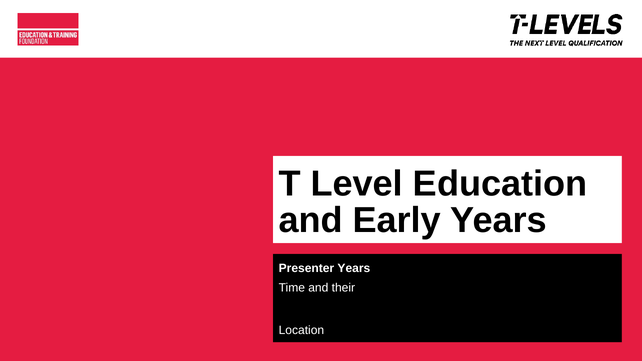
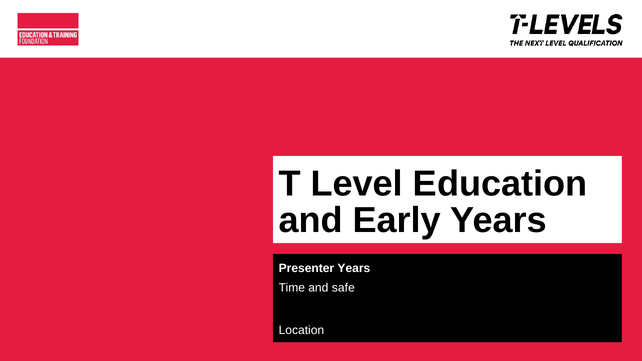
their: their -> safe
